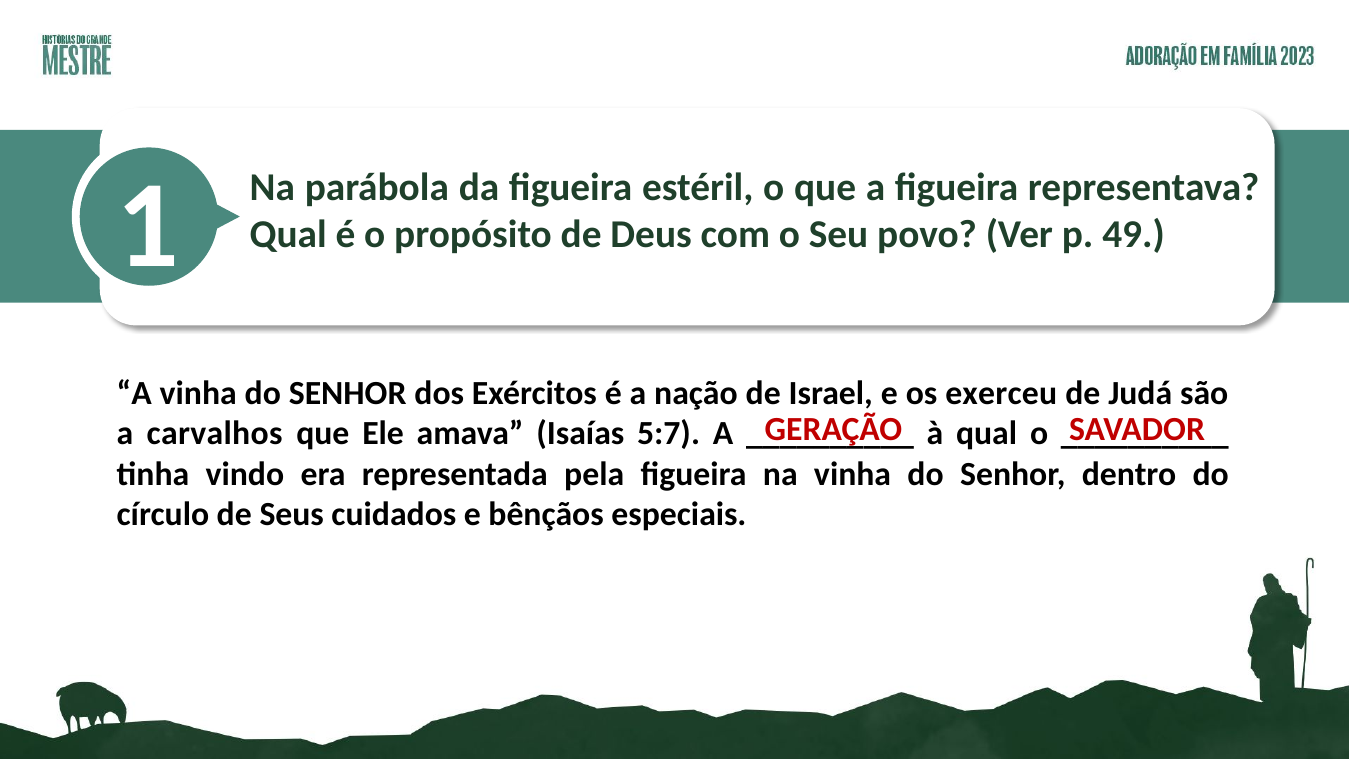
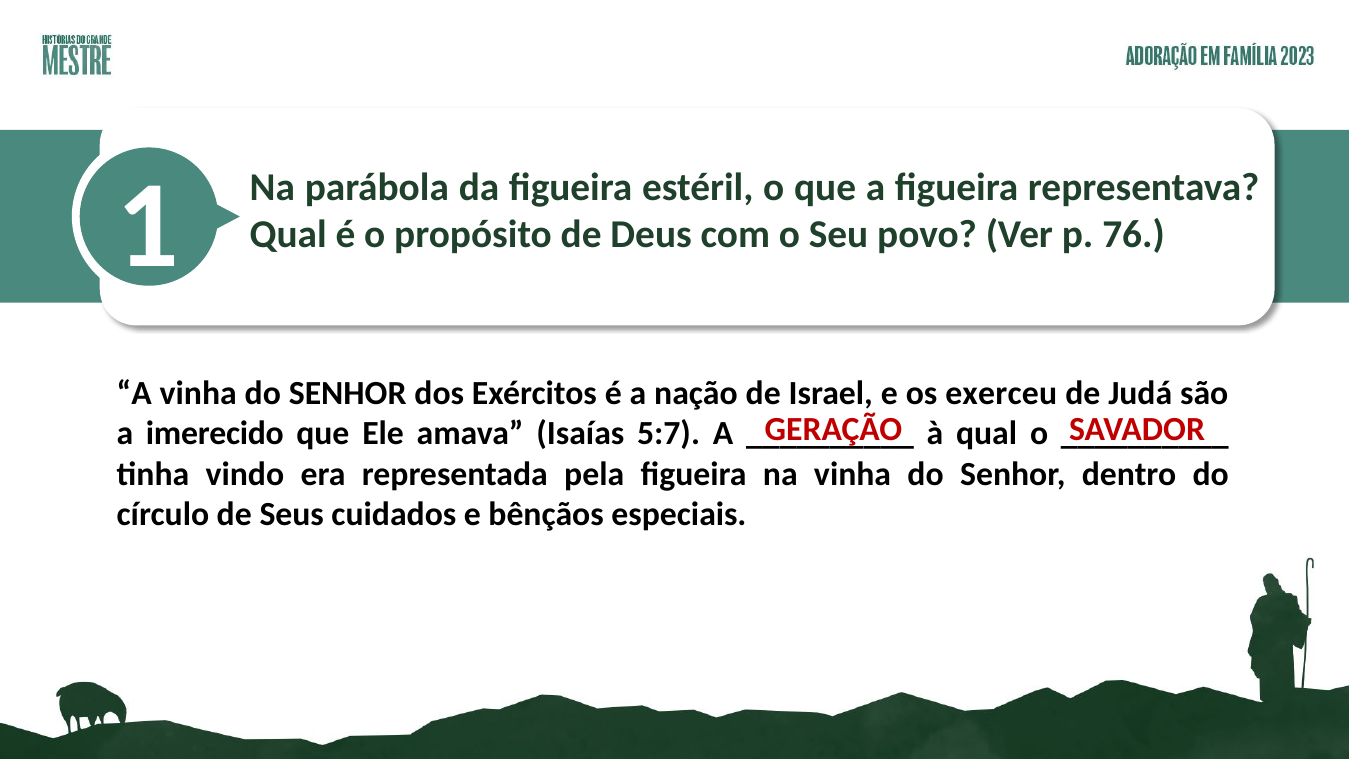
49: 49 -> 76
carvalhos: carvalhos -> imerecido
